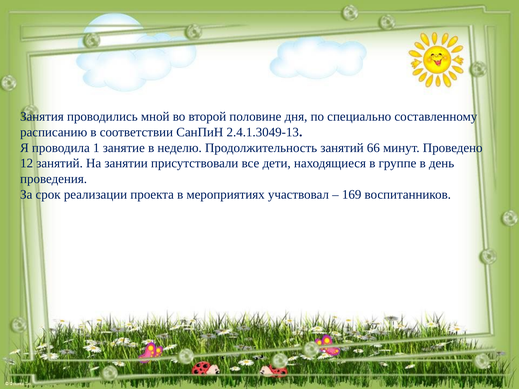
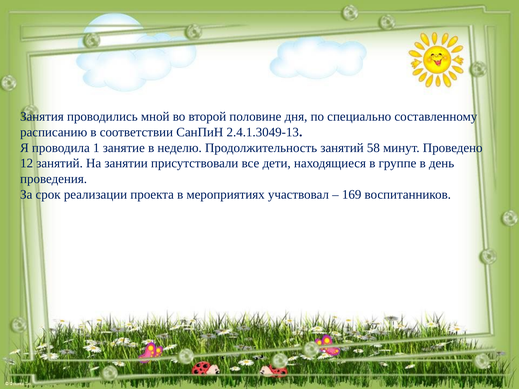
66: 66 -> 58
